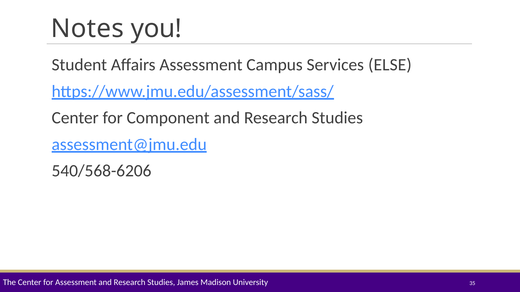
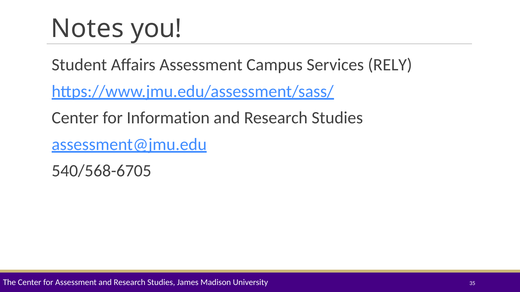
ELSE: ELSE -> RELY
Component: Component -> Information
540/568-6206: 540/568-6206 -> 540/568-6705
